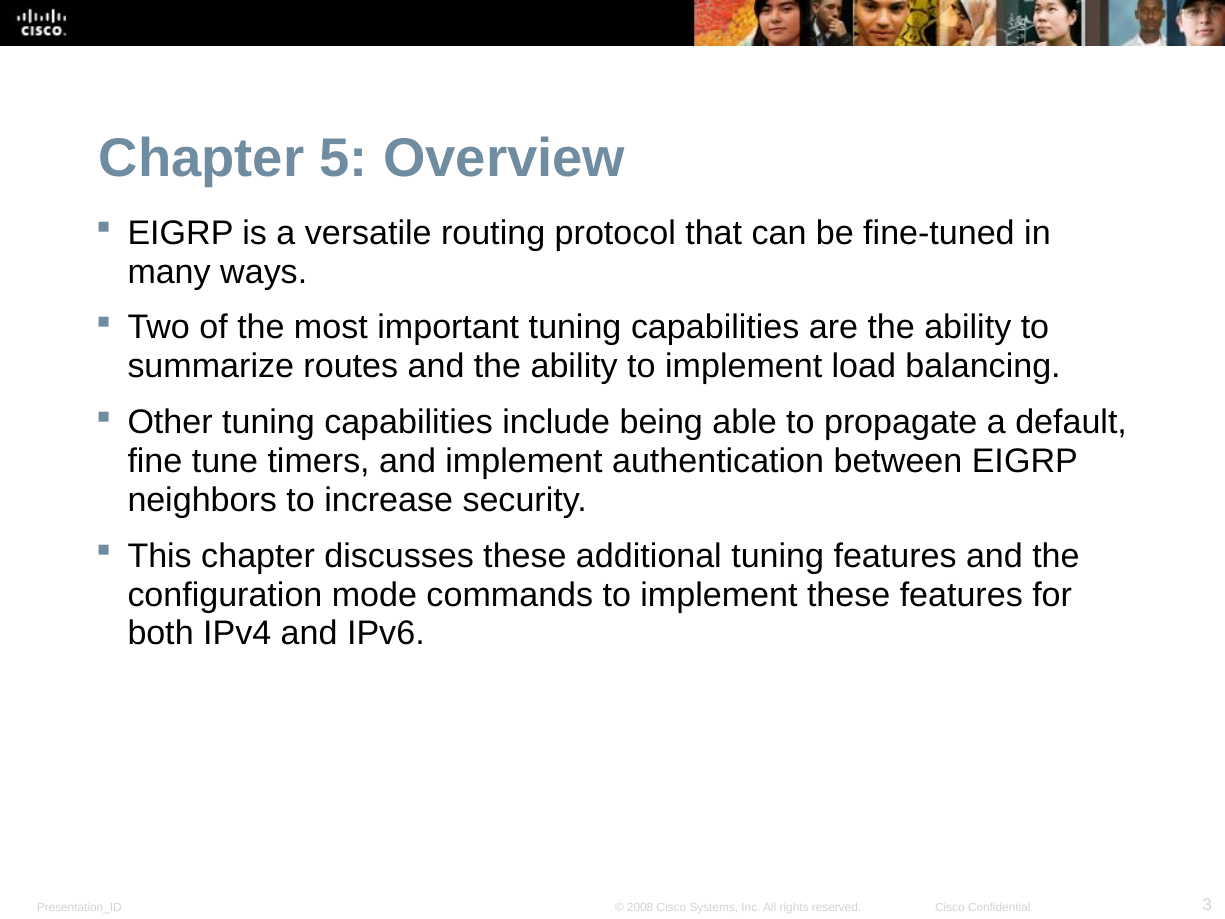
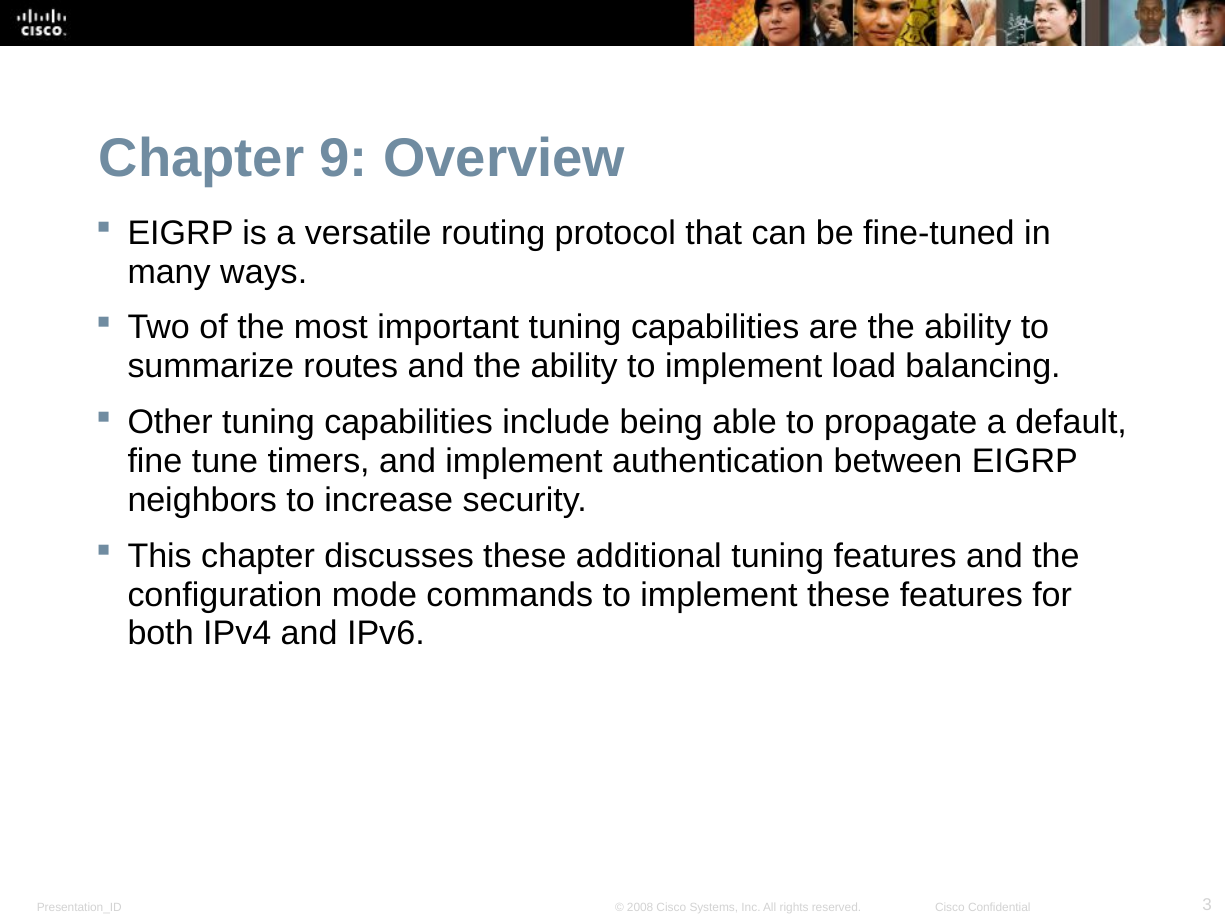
5: 5 -> 9
